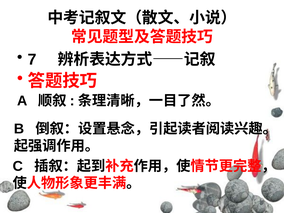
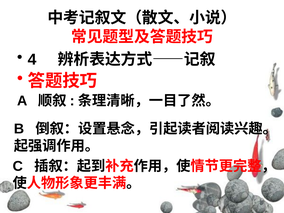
7: 7 -> 4
